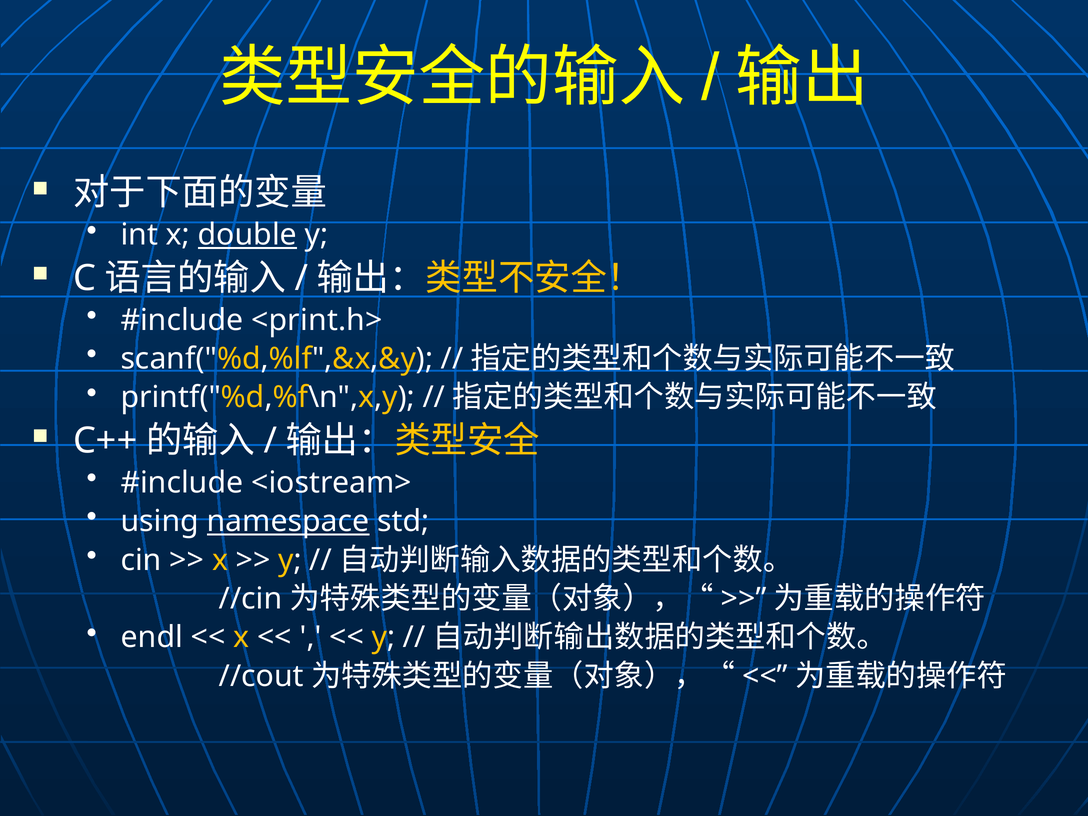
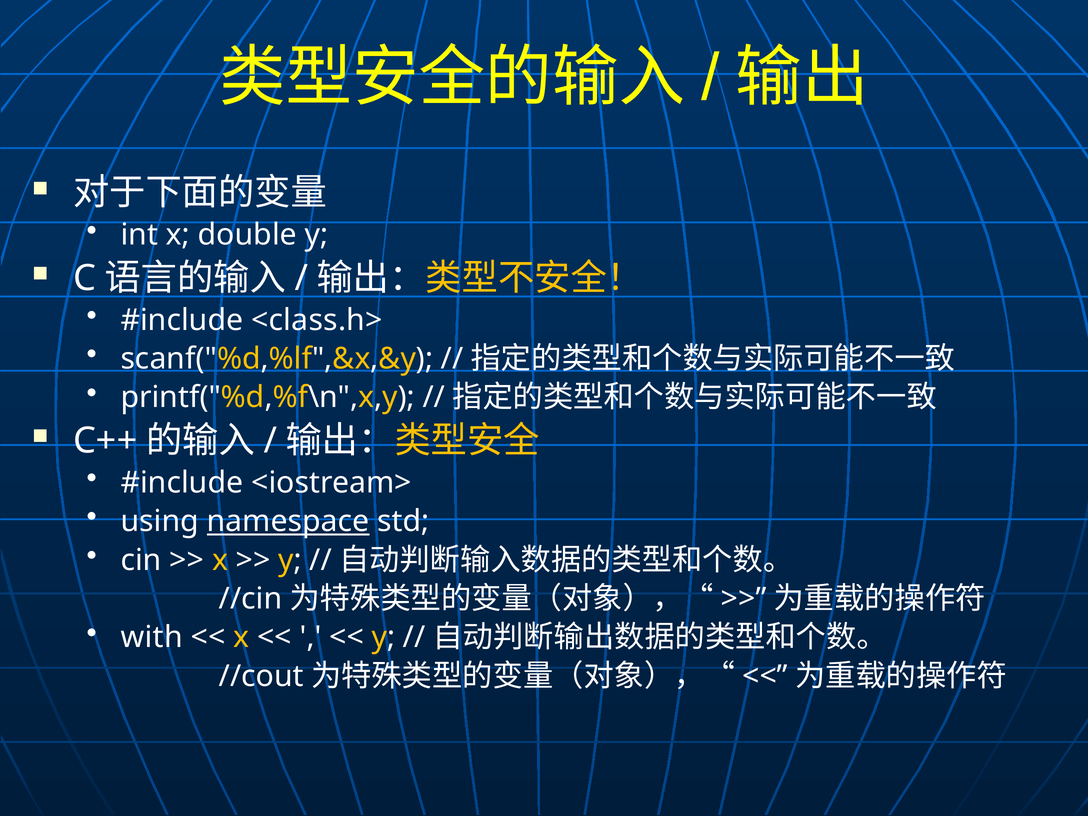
double underline: present -> none
<print.h>: <print.h> -> <class.h>
endl: endl -> with
